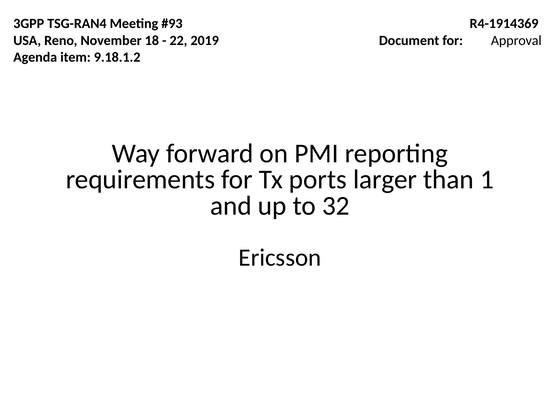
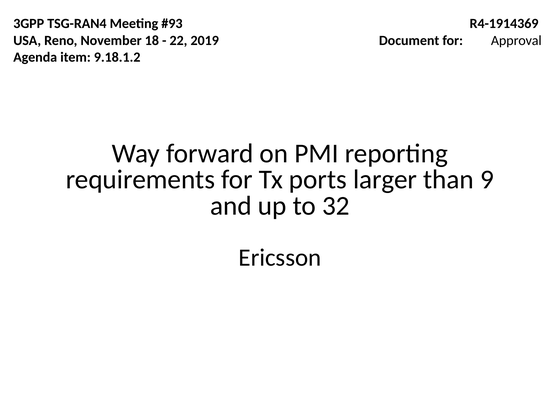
1: 1 -> 9
